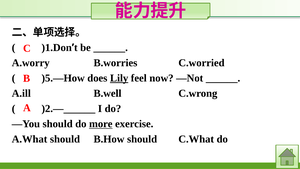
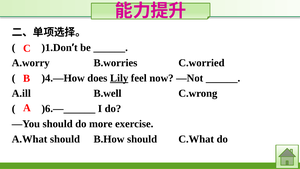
)5.—How: )5.—How -> )4.—How
)2.—______: )2.—______ -> )6.—______
more underline: present -> none
